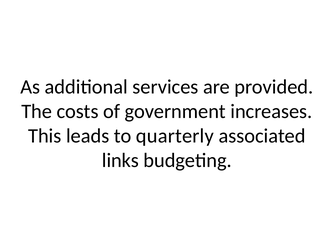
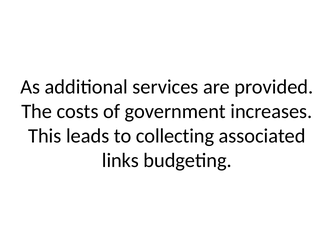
quarterly: quarterly -> collecting
